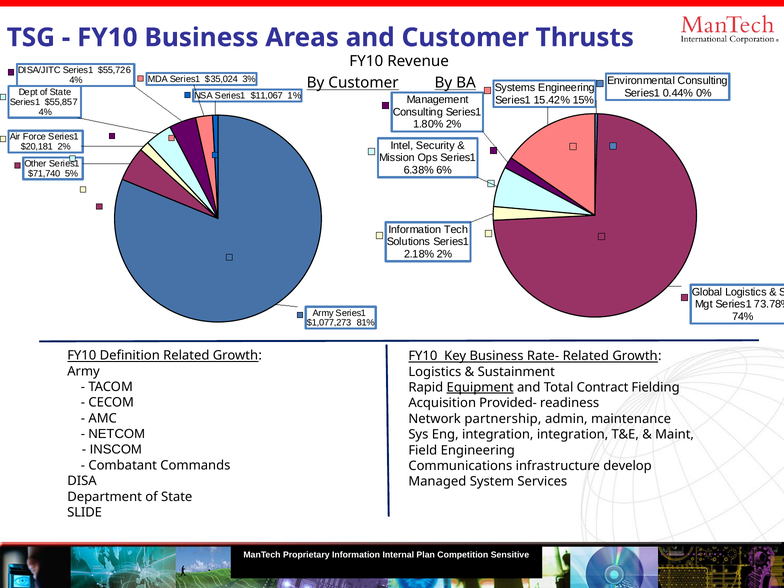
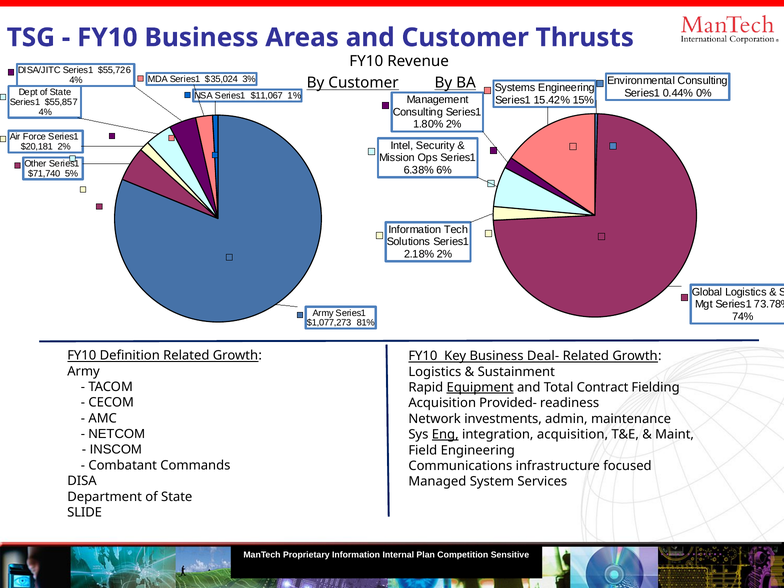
Rate-: Rate- -> Deal-
partnership: partnership -> investments
Eng underline: none -> present
integration integration: integration -> acquisition
develop: develop -> focused
